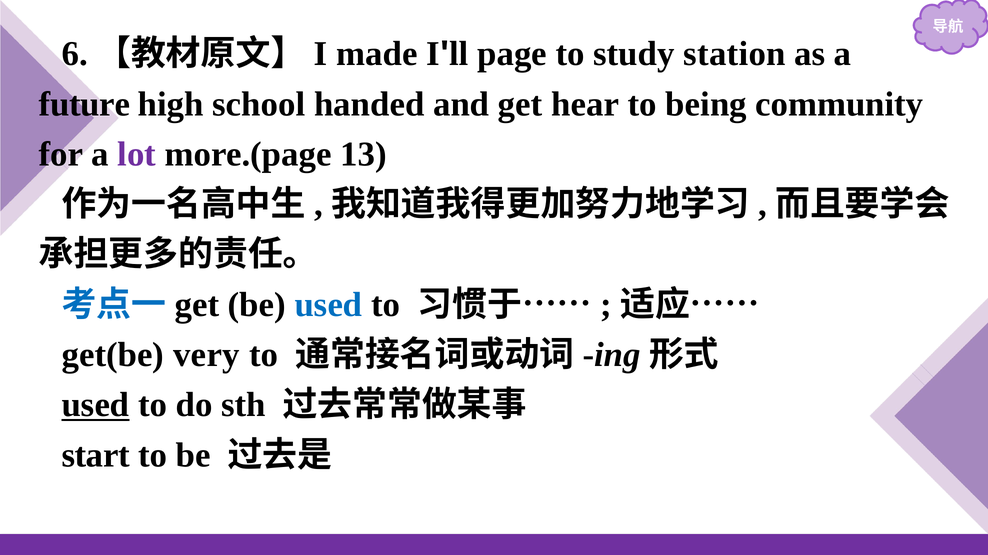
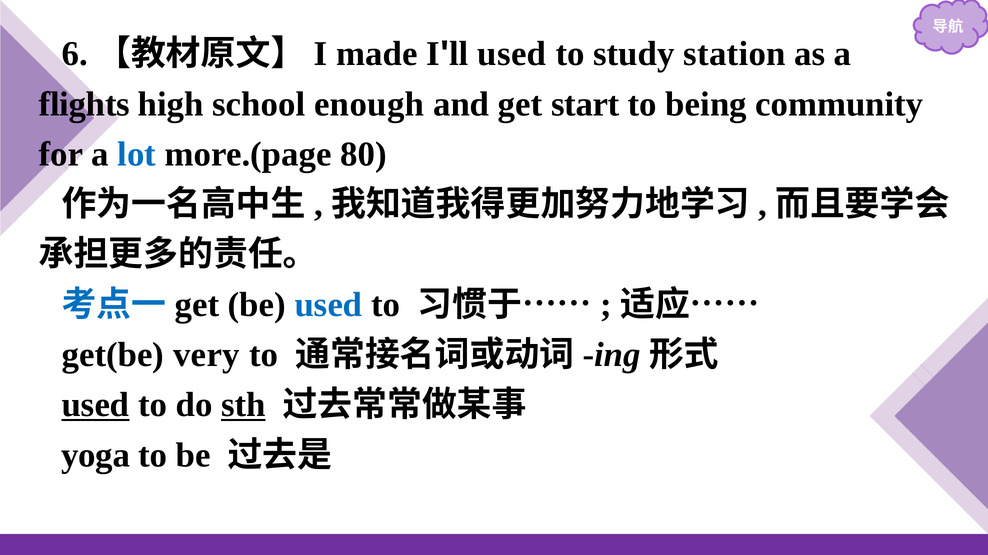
page at (512, 54): page -> used
future: future -> flights
handed: handed -> enough
hear: hear -> start
lot colour: purple -> blue
13: 13 -> 80
sth underline: none -> present
start: start -> yoga
